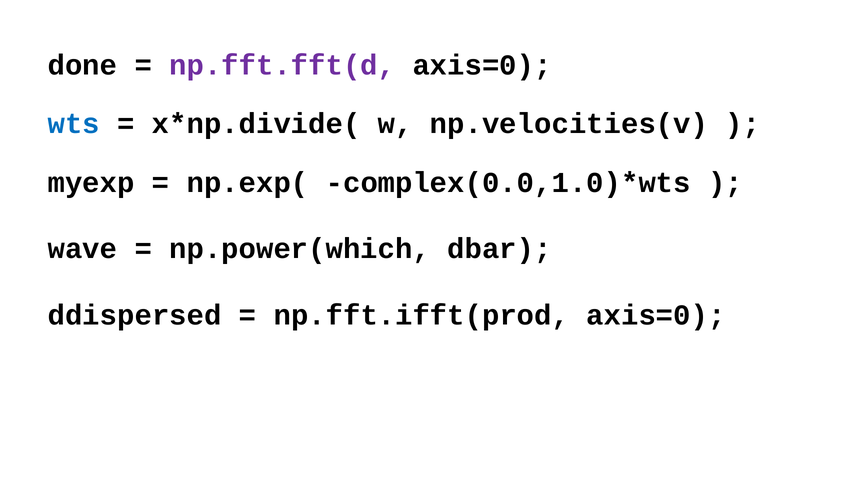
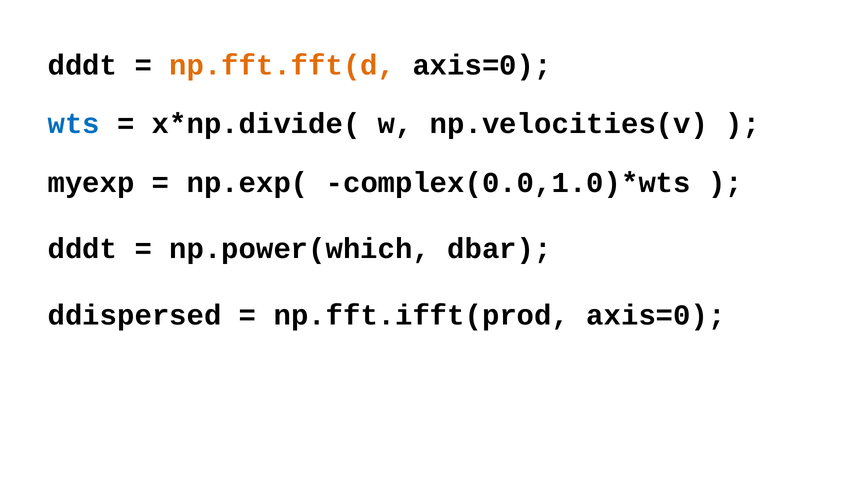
done at (82, 65): done -> dddt
np.fft.fft(d colour: purple -> orange
wave at (82, 249): wave -> dddt
